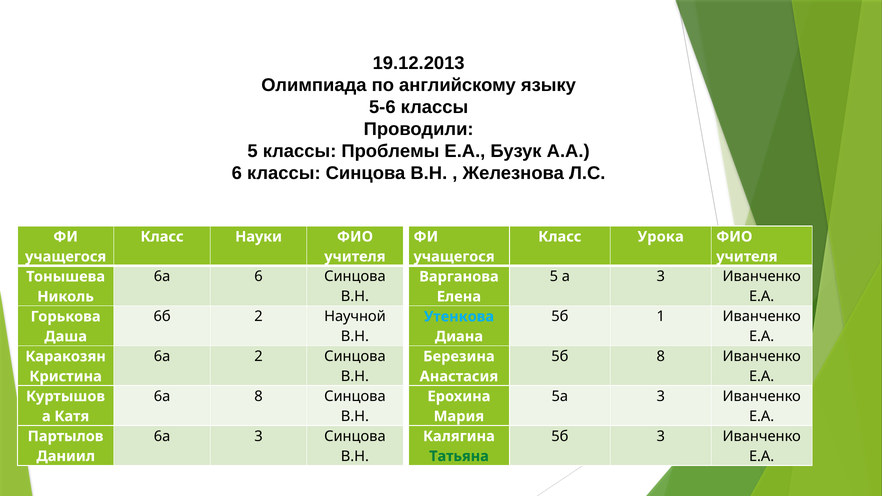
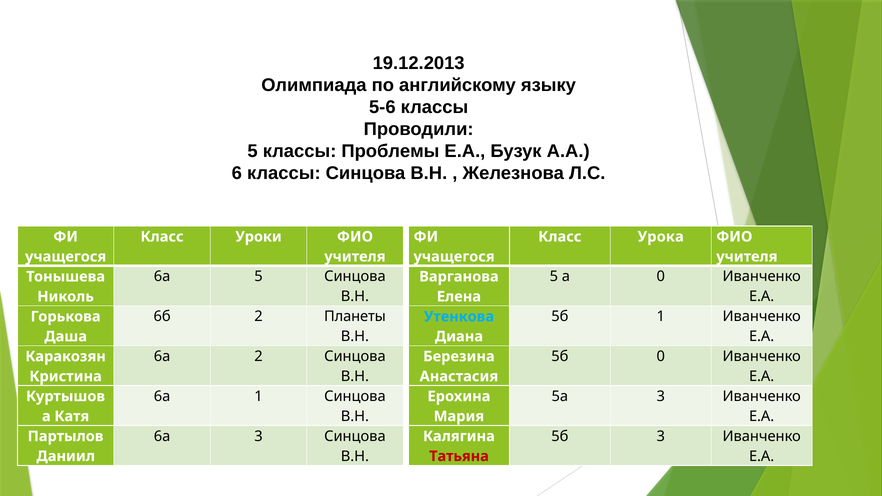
Науки: Науки -> Уроки
6а 6: 6 -> 5
а 3: 3 -> 0
Научной: Научной -> Планеты
5б 8: 8 -> 0
6а 8: 8 -> 1
Татьяна colour: green -> red
